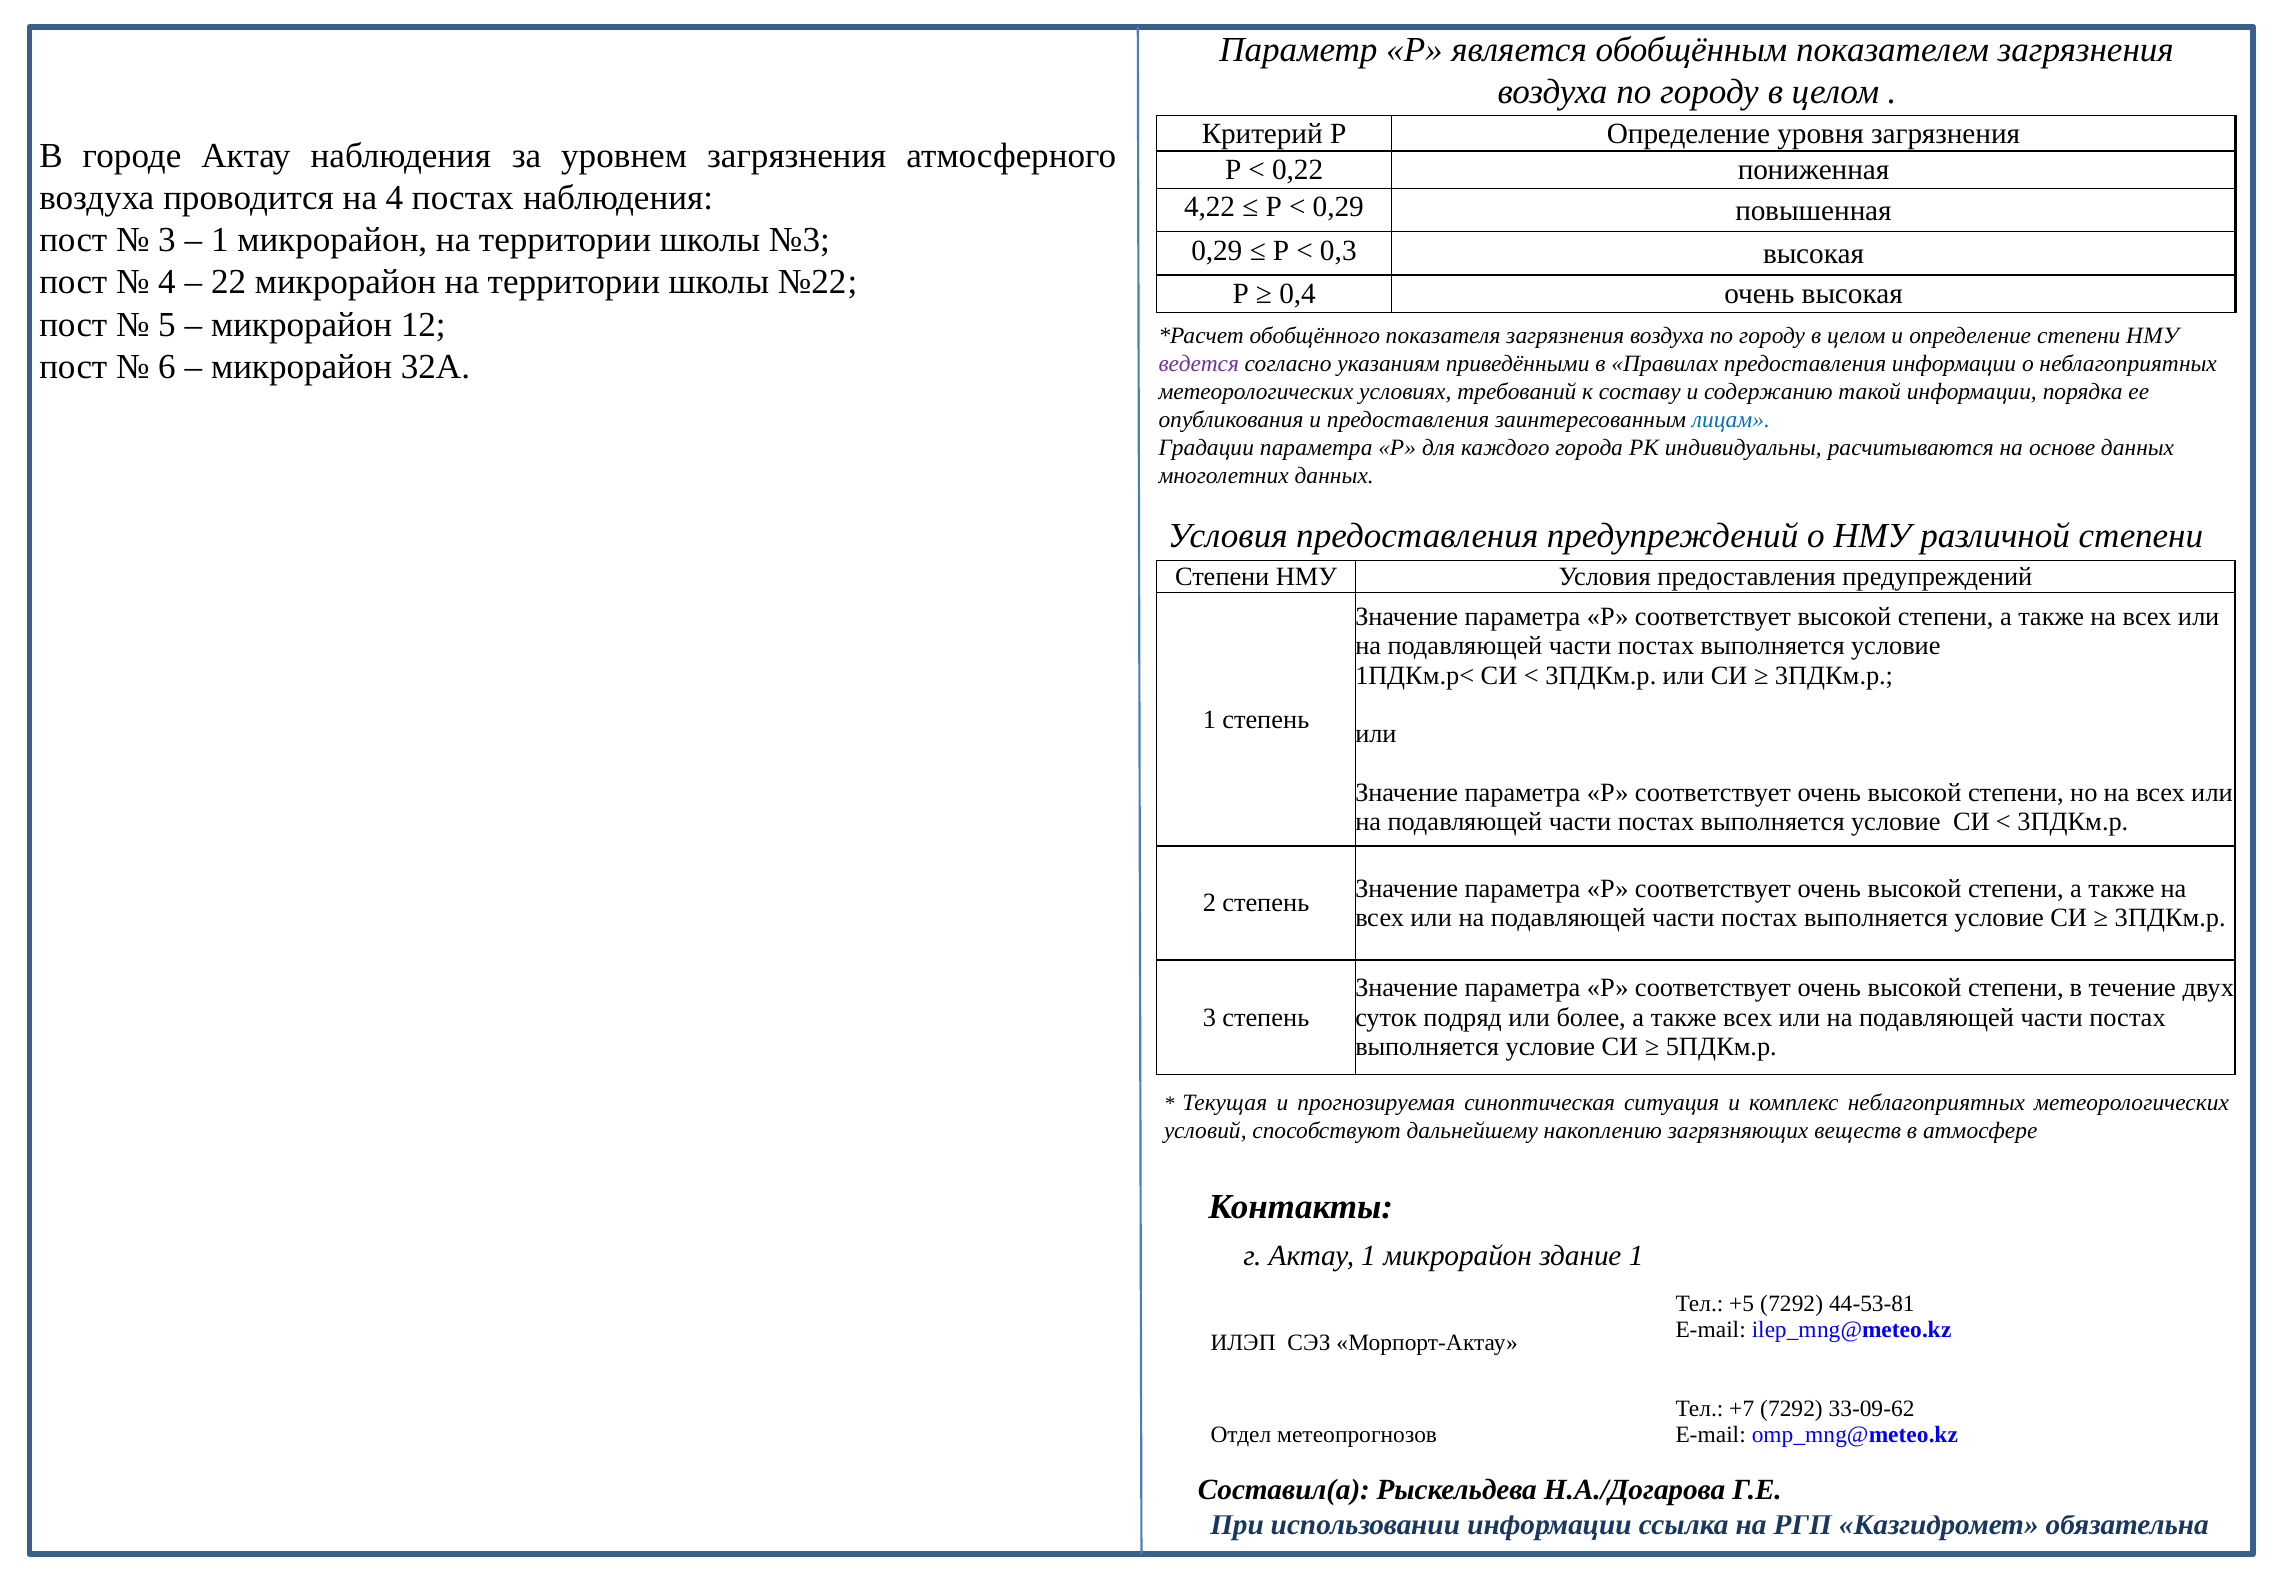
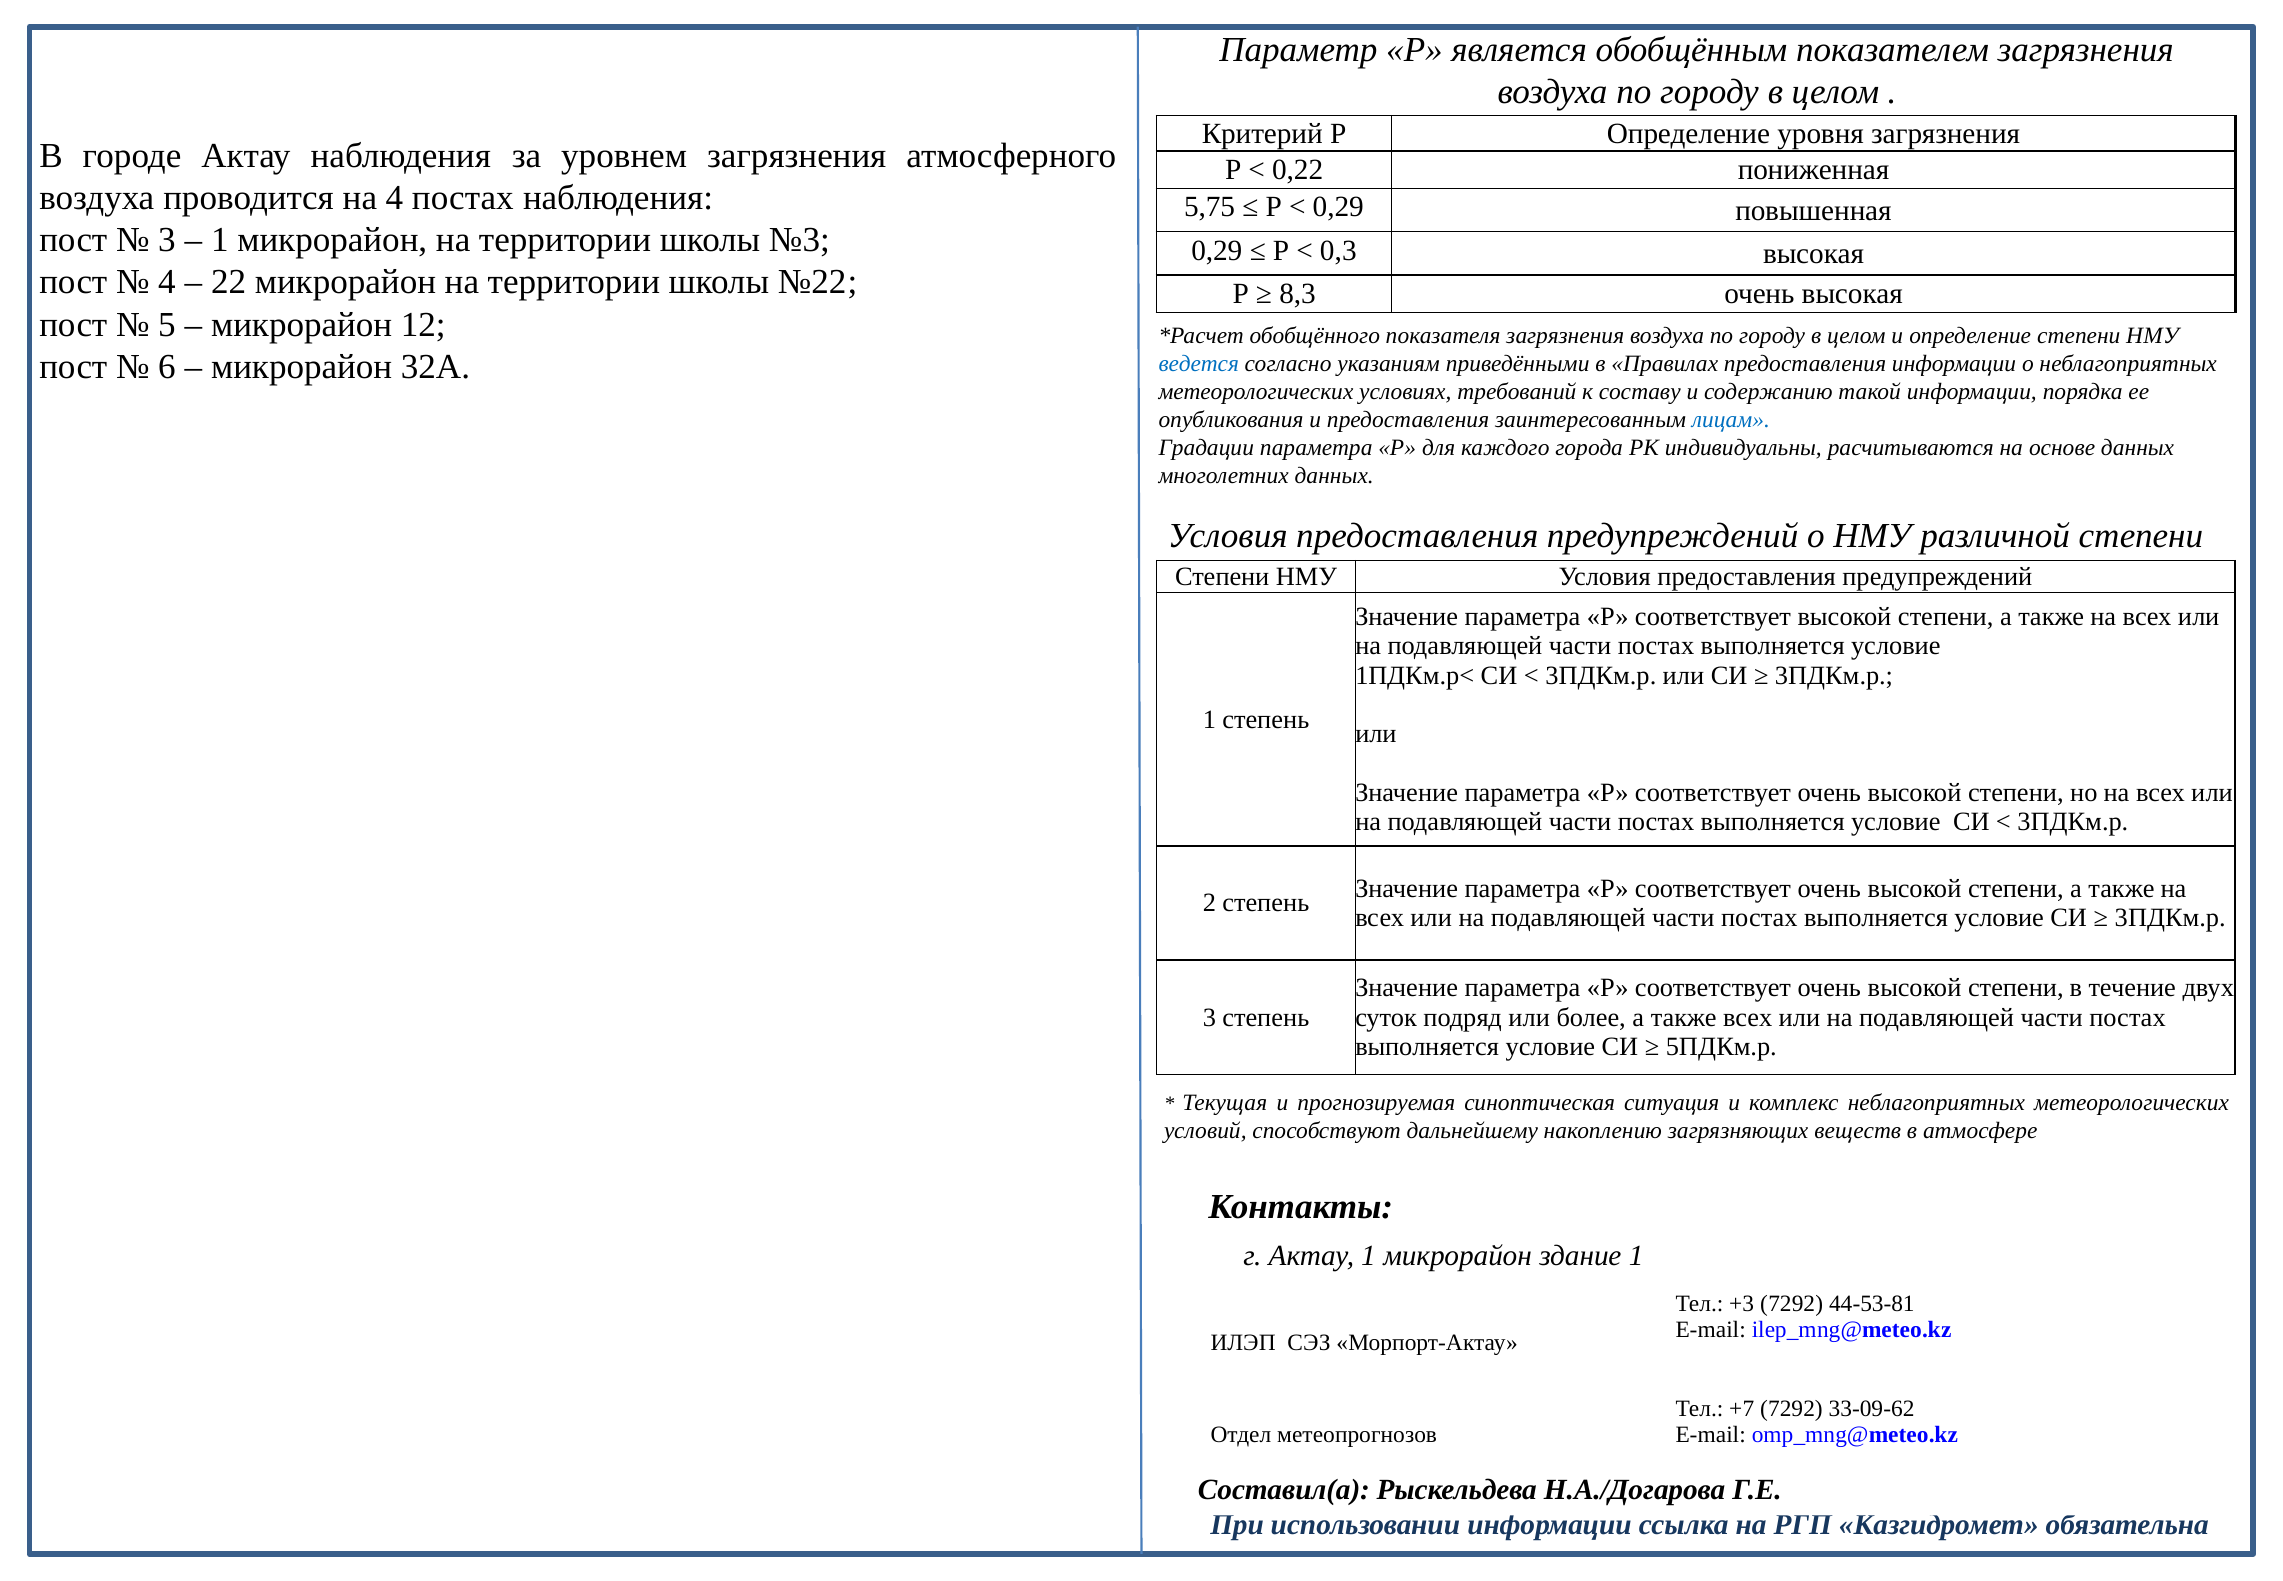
4,22: 4,22 -> 5,75
0,4: 0,4 -> 8,3
ведется colour: purple -> blue
+5: +5 -> +3
